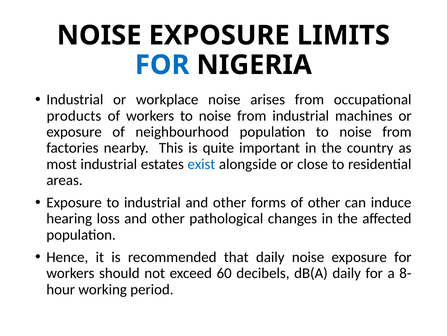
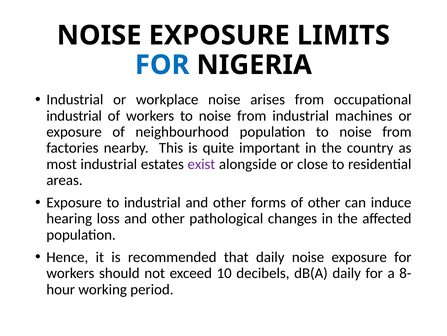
products at (74, 116): products -> industrial
exist colour: blue -> purple
60: 60 -> 10
